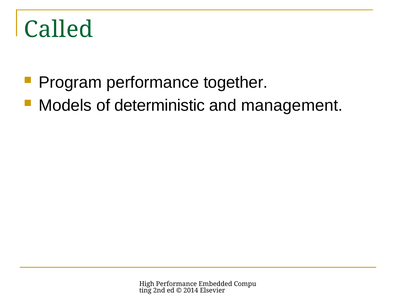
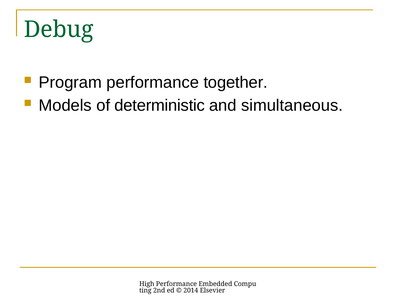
Called: Called -> Debug
management: management -> simultaneous
